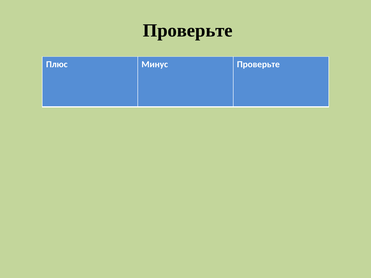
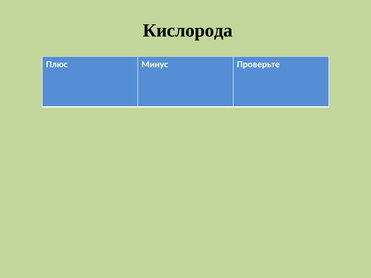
Проверьте at (188, 31): Проверьте -> Кислорода
